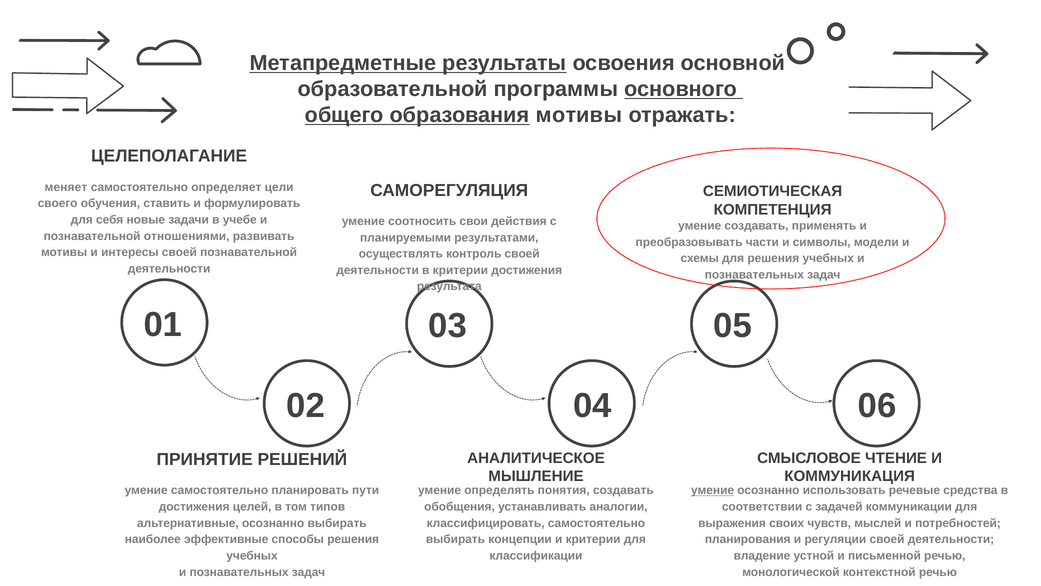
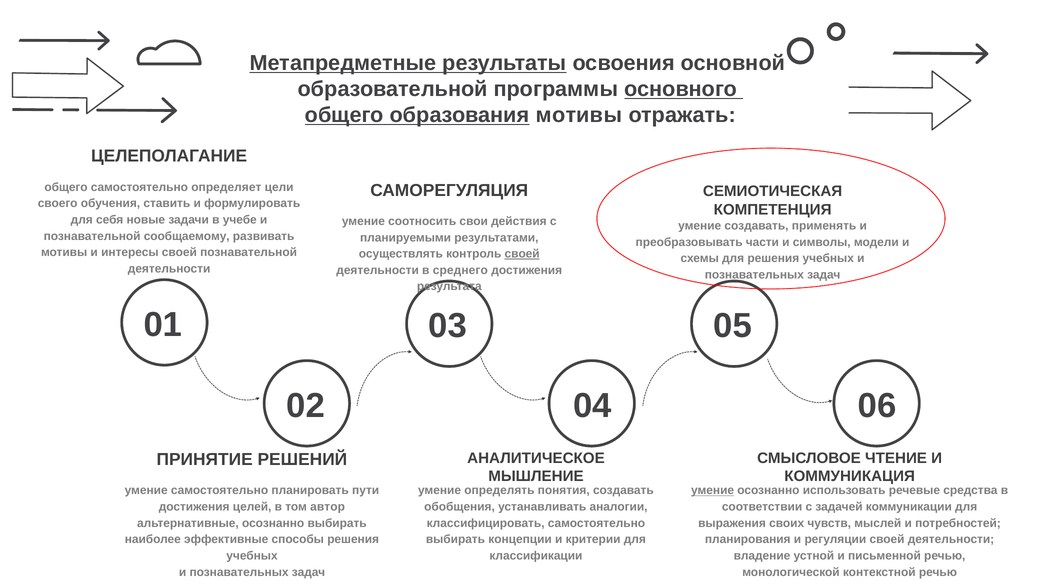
меняет at (66, 187): меняет -> общего
отношениями: отношениями -> сообщаемому
своей at (522, 254) underline: none -> present
в критерии: критерии -> среднего
типов: типов -> автор
